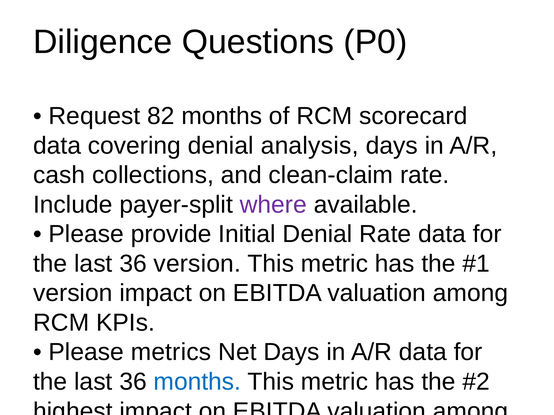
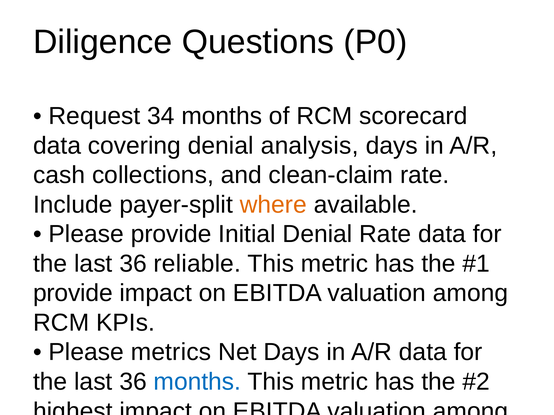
82: 82 -> 34
where colour: purple -> orange
36 version: version -> reliable
version at (73, 293): version -> provide
